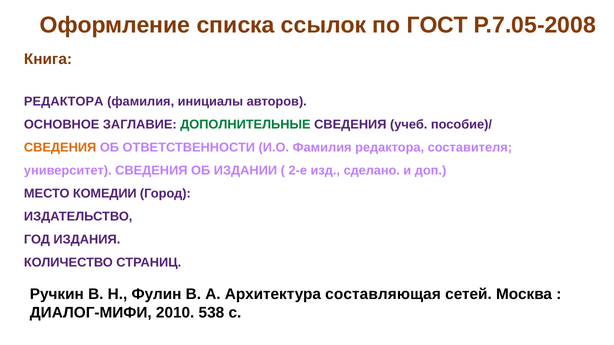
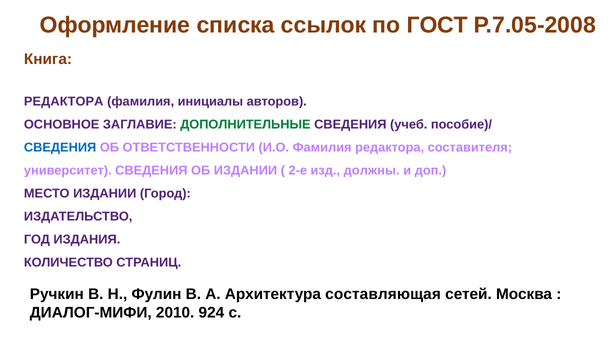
СВЕДЕНИЯ at (60, 148) colour: orange -> blue
сделано: сделано -> должны
МЕСТО КОМЕДИИ: КОМЕДИИ -> ИЗДАНИИ
538: 538 -> 924
